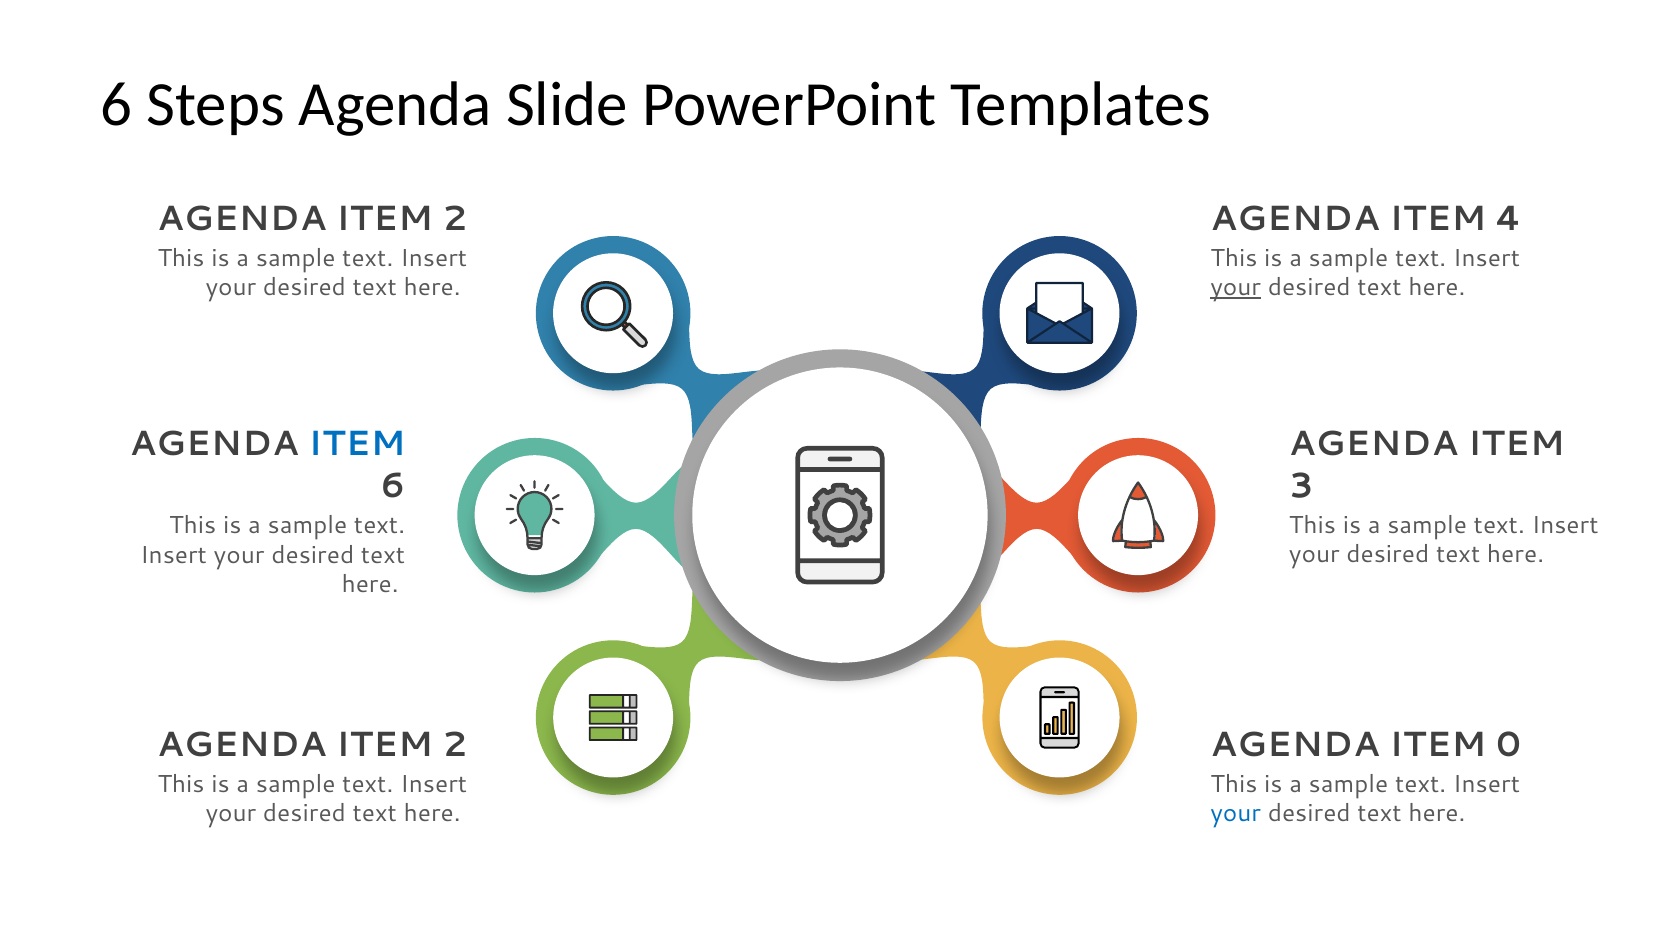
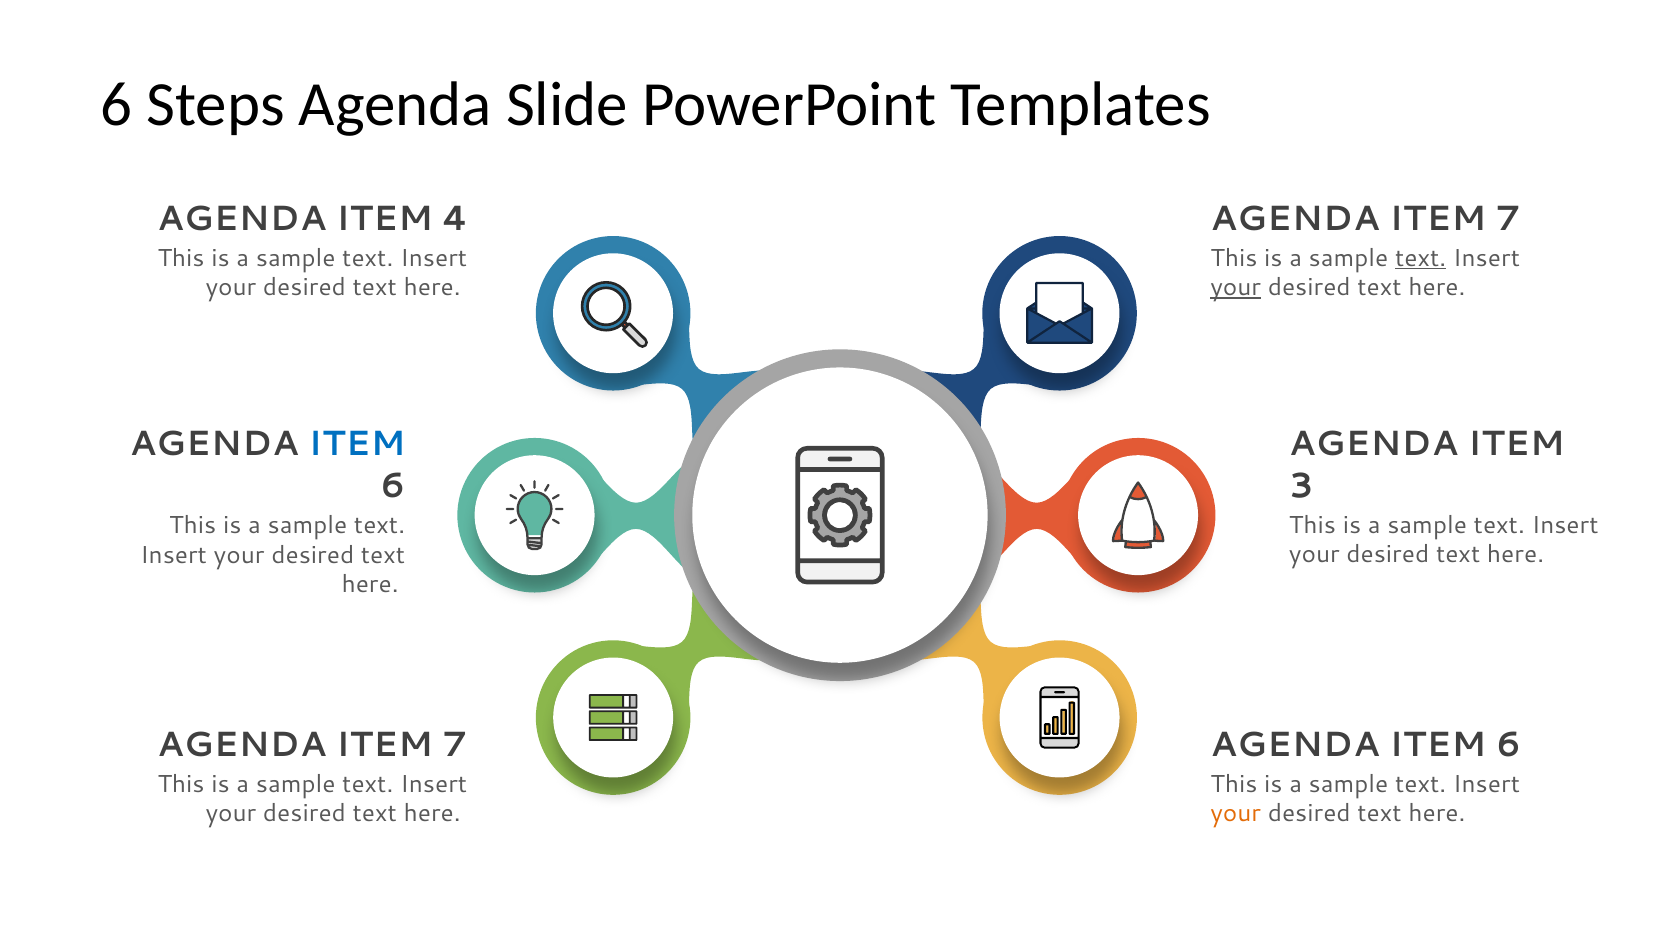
2 at (455, 219): 2 -> 4
4 at (1508, 219): 4 -> 7
text at (1421, 258) underline: none -> present
2 at (455, 745): 2 -> 7
0 at (1509, 745): 0 -> 6
your at (1236, 814) colour: blue -> orange
